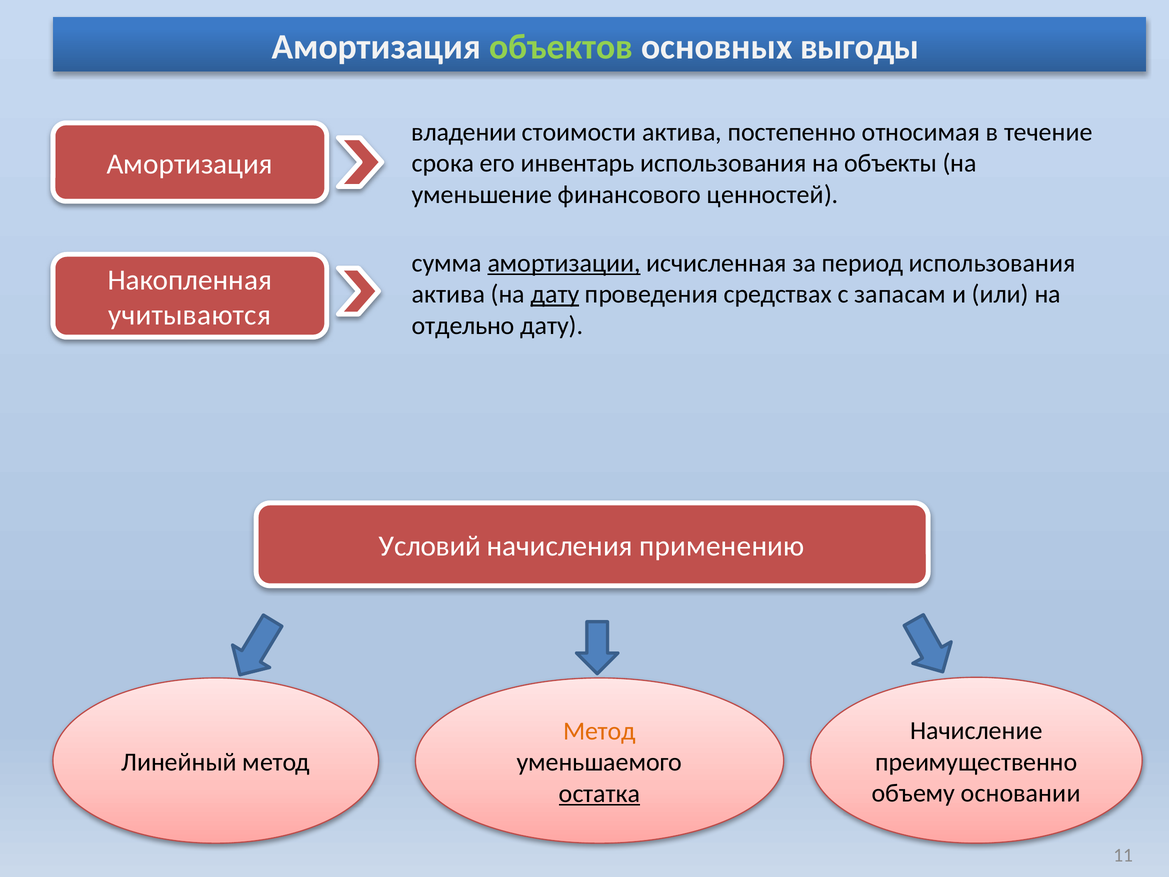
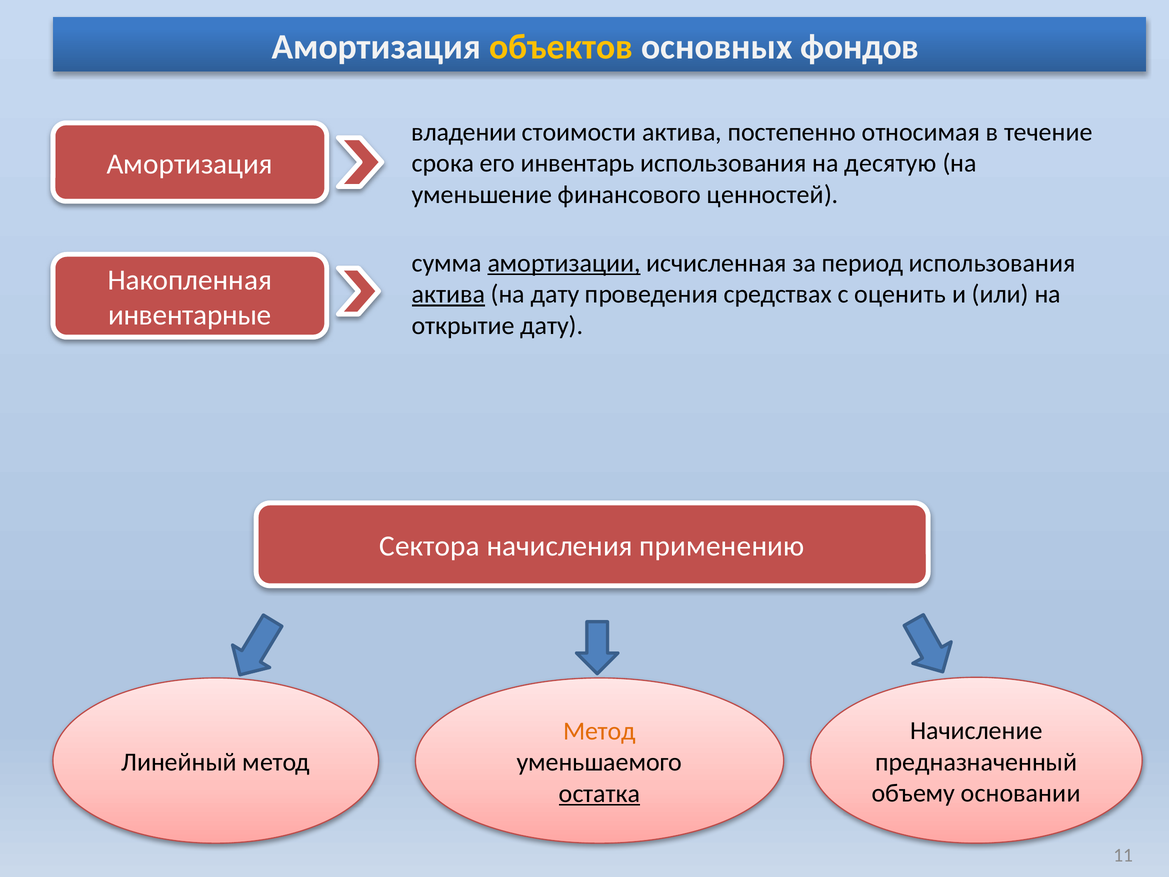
объектов colour: light green -> yellow
выгоды: выгоды -> фондов
объекты: объекты -> десятую
актива at (448, 294) underline: none -> present
дату at (555, 294) underline: present -> none
запасам: запасам -> оценить
учитываются: учитываются -> инвентарные
отдельно: отдельно -> открытие
Условий: Условий -> Сектора
преимущественно: преимущественно -> предназначенный
